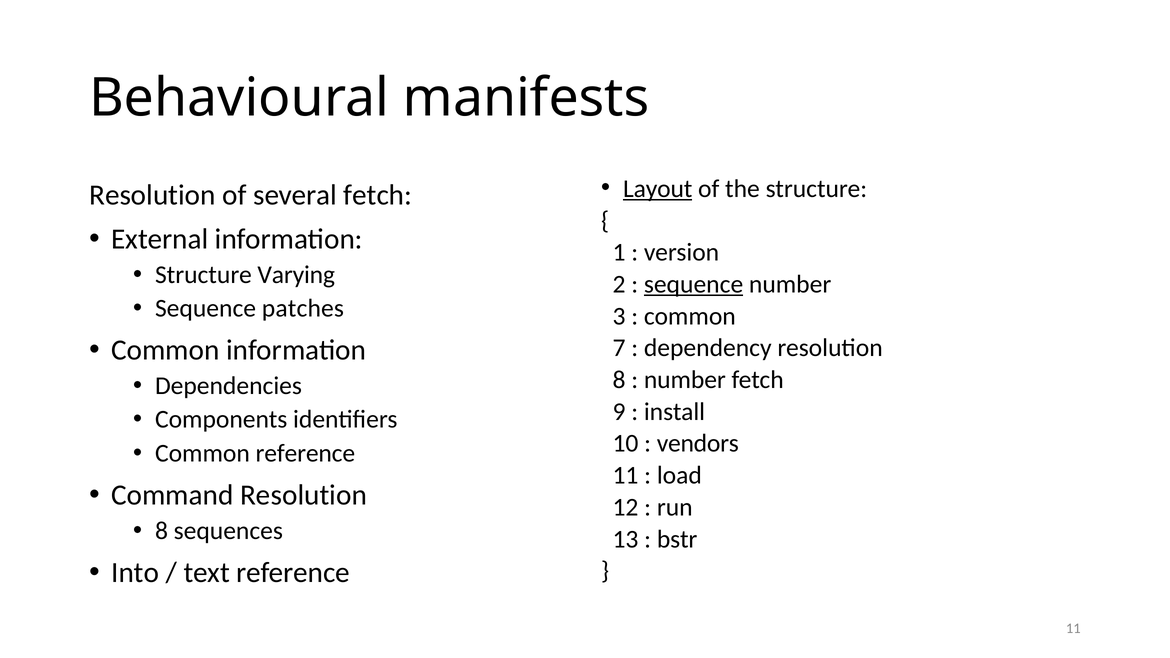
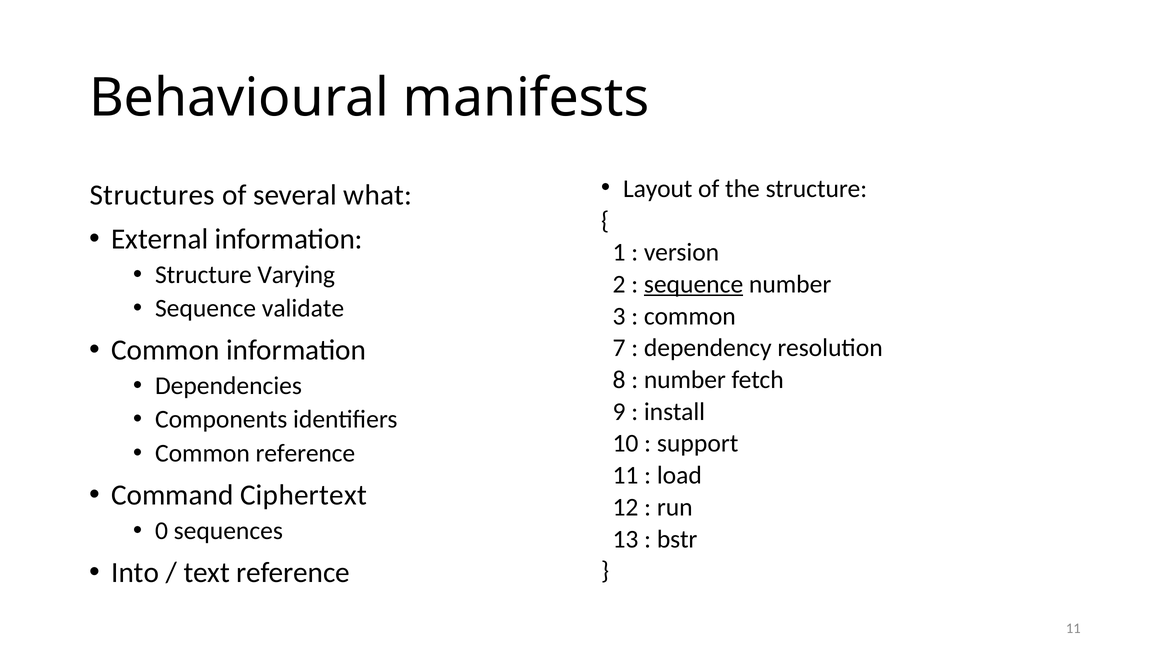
Layout underline: present -> none
Resolution at (152, 195): Resolution -> Structures
several fetch: fetch -> what
patches: patches -> validate
vendors: vendors -> support
Command Resolution: Resolution -> Ciphertext
8 at (161, 531): 8 -> 0
